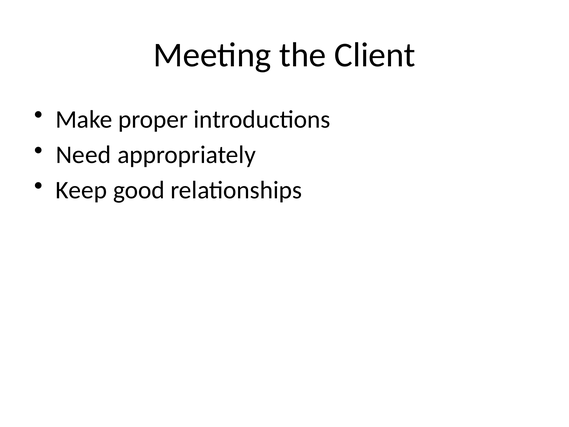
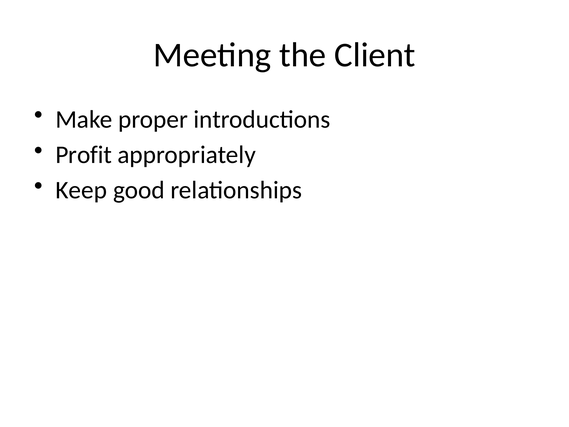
Need: Need -> Profit
